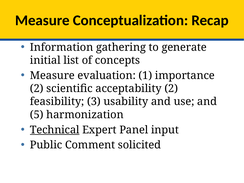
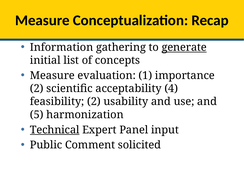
generate underline: none -> present
acceptability 2: 2 -> 4
feasibility 3: 3 -> 2
